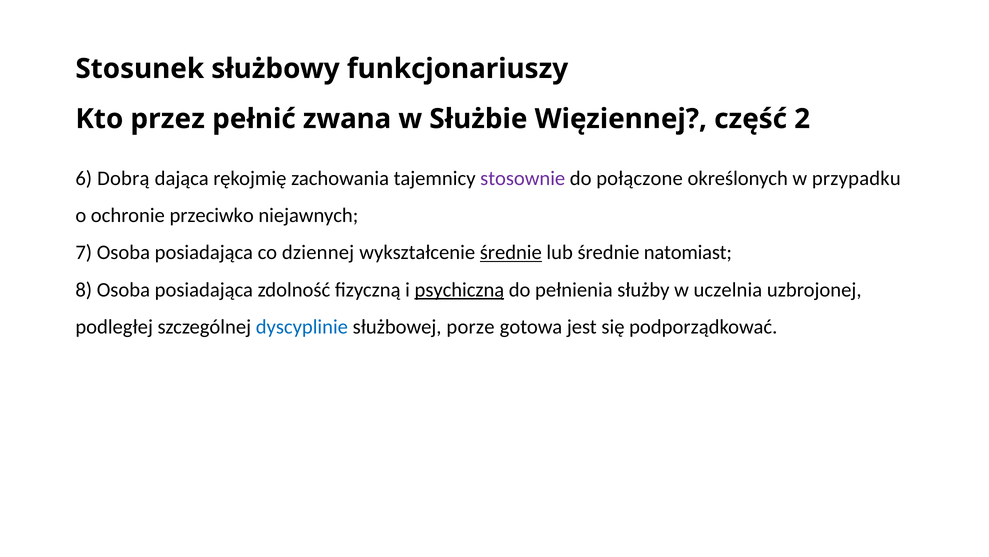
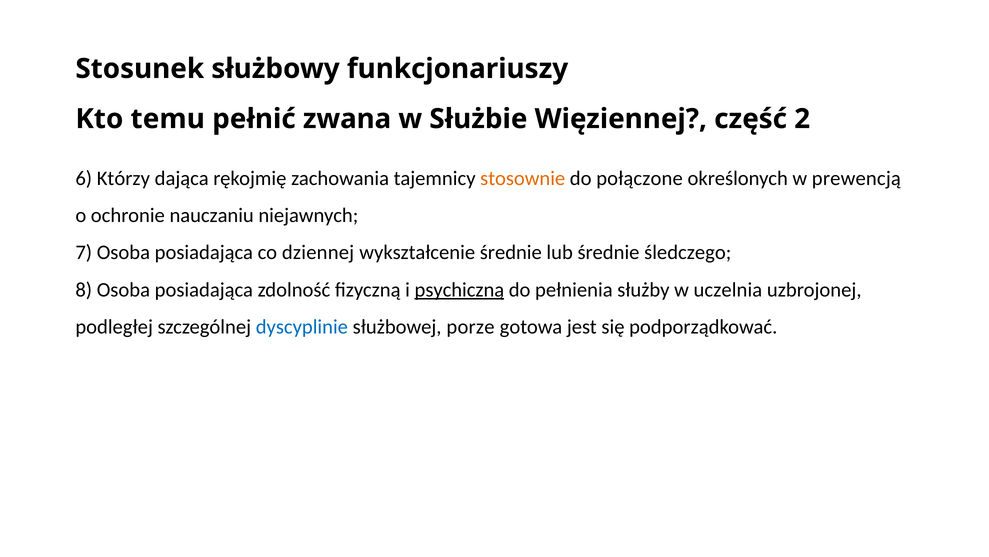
przez: przez -> temu
Dobrą: Dobrą -> Którzy
stosownie colour: purple -> orange
przypadku: przypadku -> prewencją
przeciwko: przeciwko -> nauczaniu
średnie at (511, 252) underline: present -> none
natomiast: natomiast -> śledczego
